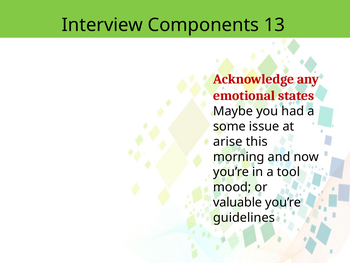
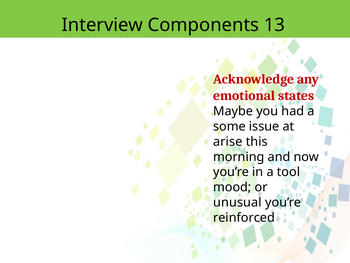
valuable: valuable -> unusual
guidelines: guidelines -> reinforced
